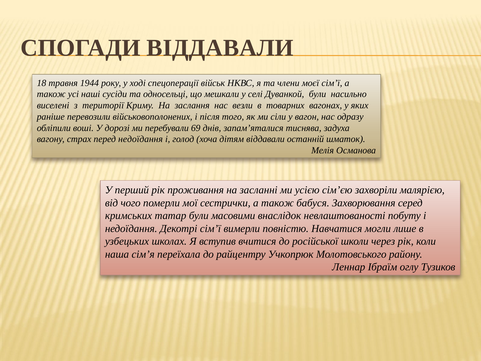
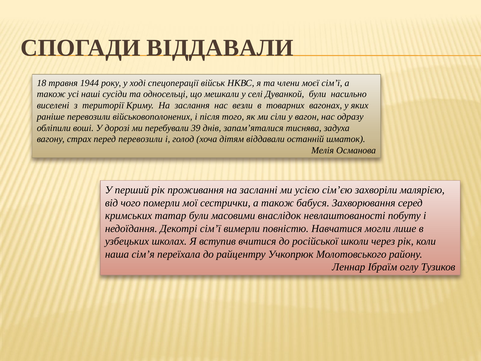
69: 69 -> 39
перед недоїдання: недоїдання -> перевозили
